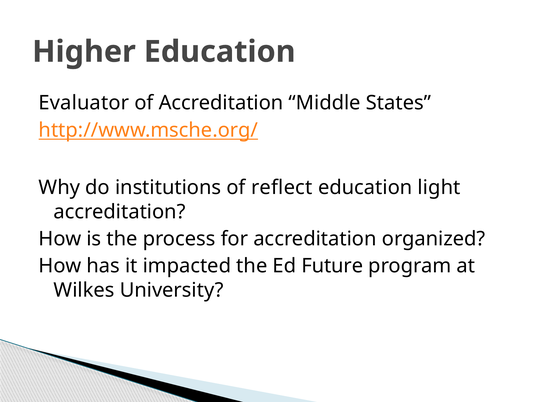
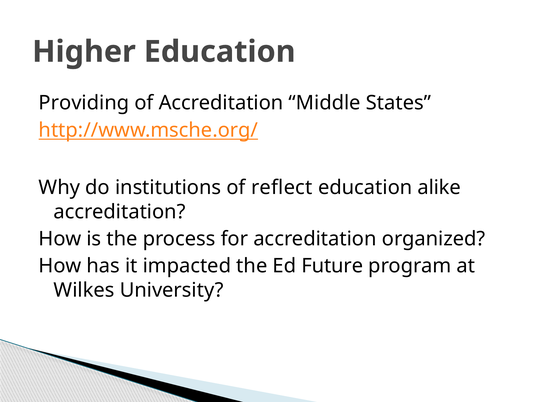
Evaluator: Evaluator -> Providing
light: light -> alike
